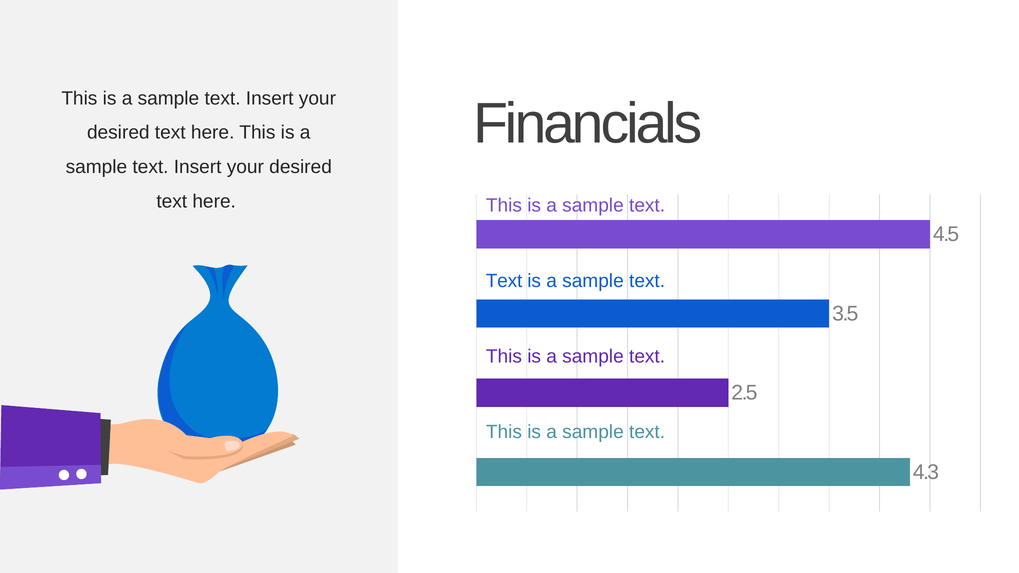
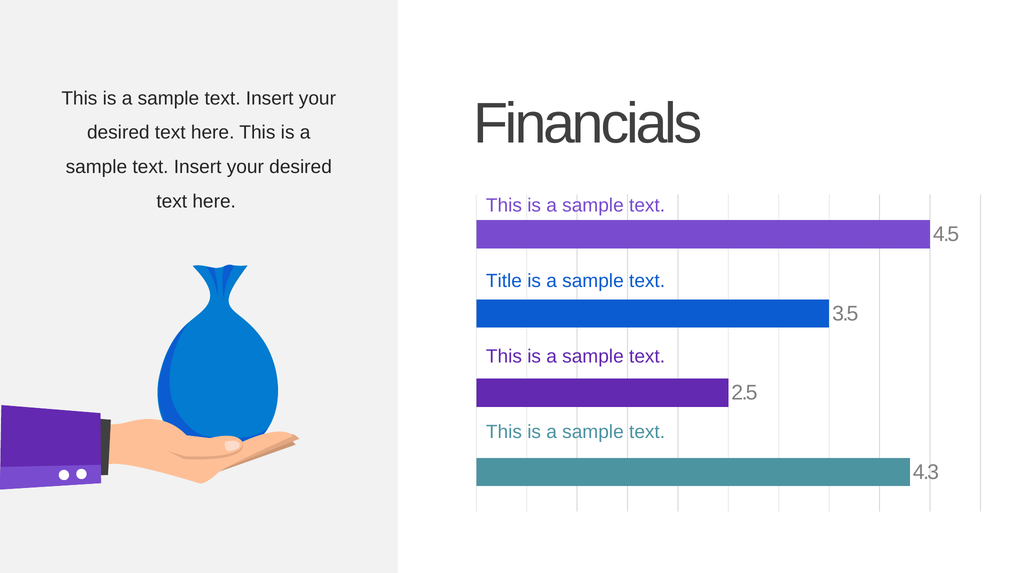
Text at (504, 281): Text -> Title
